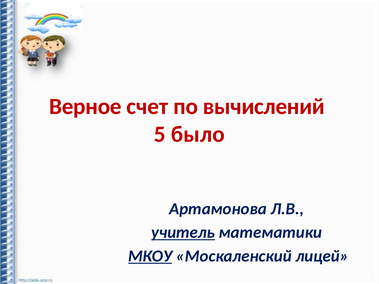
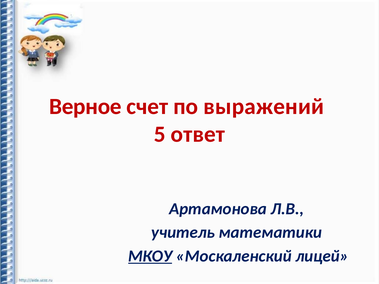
вычислений: вычислений -> выражений
было: было -> ответ
учитель underline: present -> none
